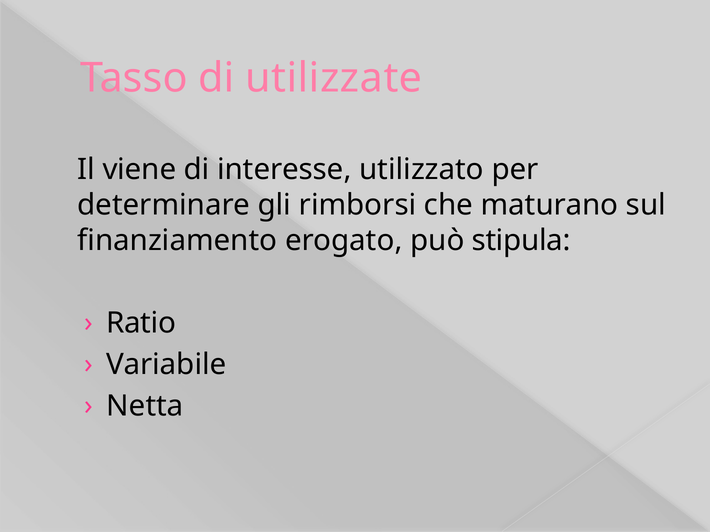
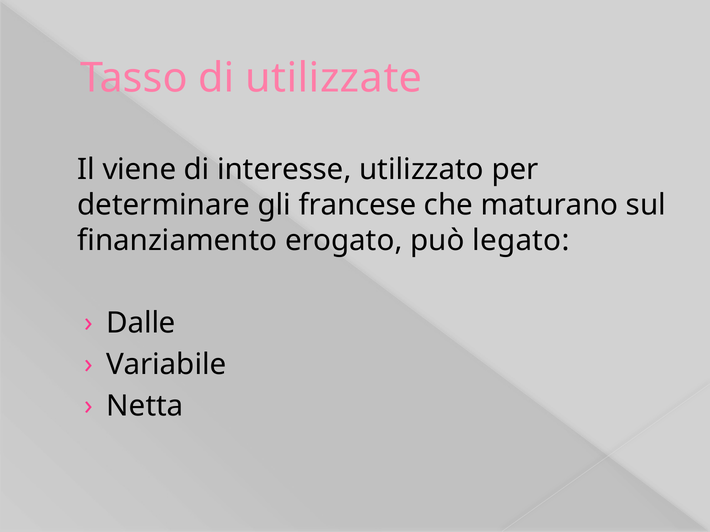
rimborsi: rimborsi -> francese
stipula: stipula -> legato
Ratio: Ratio -> Dalle
